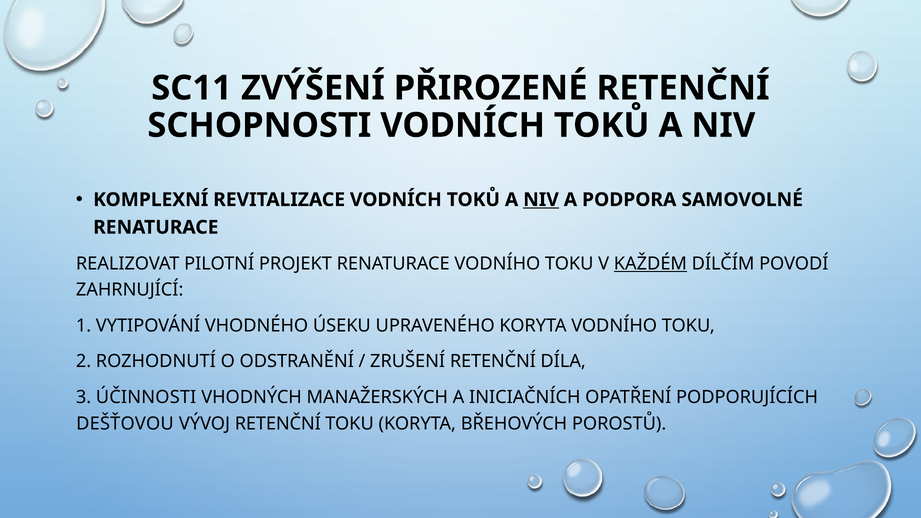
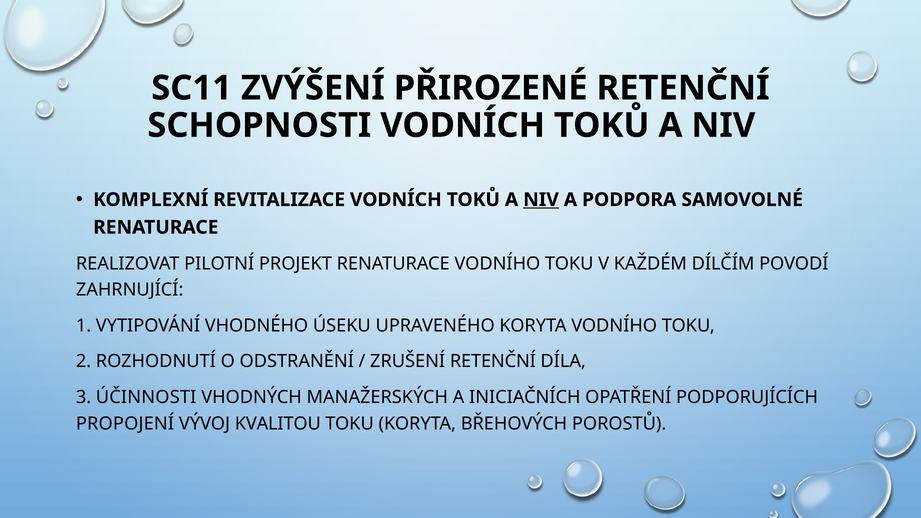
KAŽDÉM underline: present -> none
DEŠŤOVOU: DEŠŤOVOU -> PROPOJENÍ
VÝVOJ RETENČNÍ: RETENČNÍ -> KVALITOU
